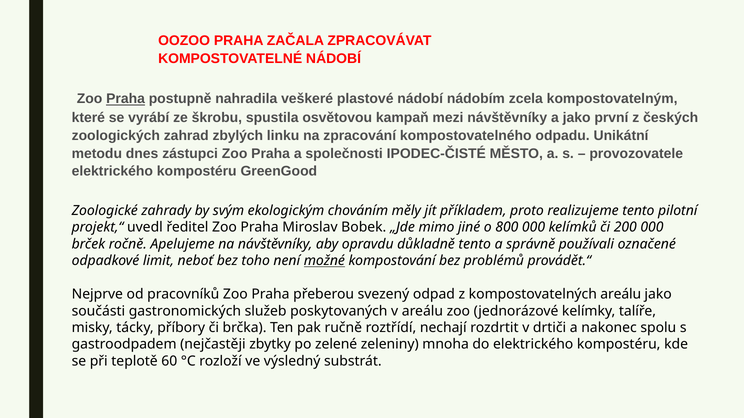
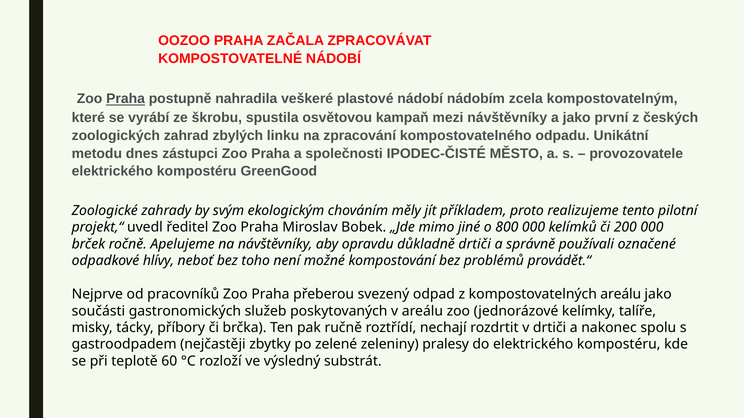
důkladně tento: tento -> drtiči
limit: limit -> hlívy
možné underline: present -> none
mnoha: mnoha -> pralesy
